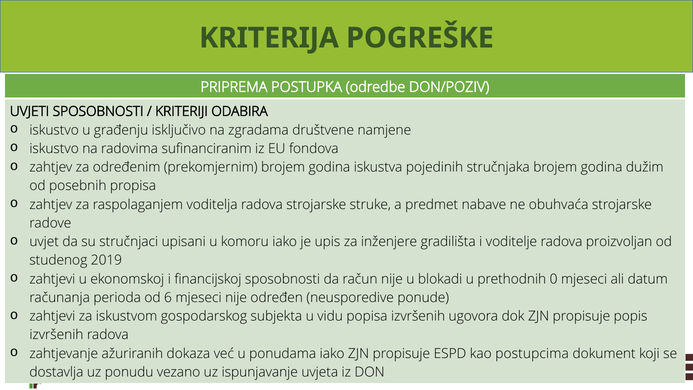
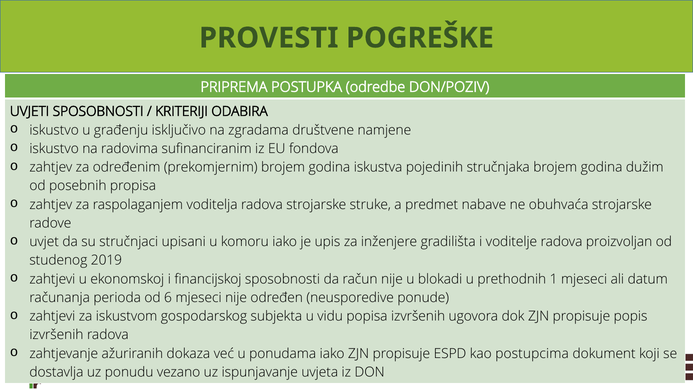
KRITERIJA: KRITERIJA -> PROVESTI
0: 0 -> 1
